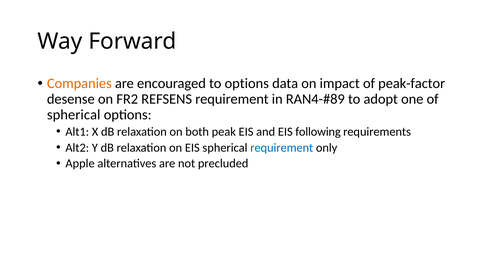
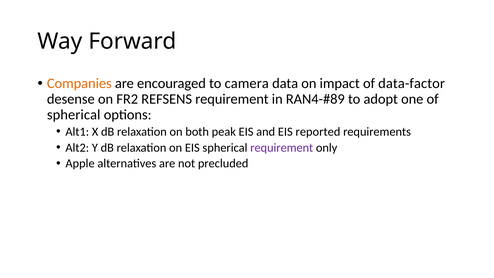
to options: options -> camera
peak-factor: peak-factor -> data-factor
following: following -> reported
requirement at (282, 148) colour: blue -> purple
